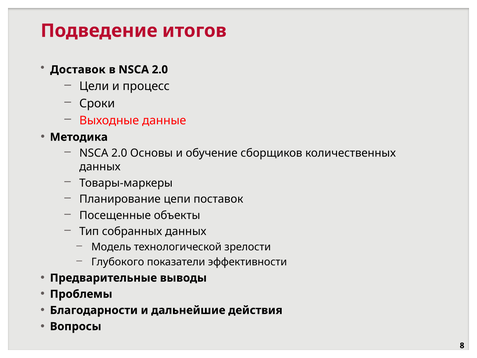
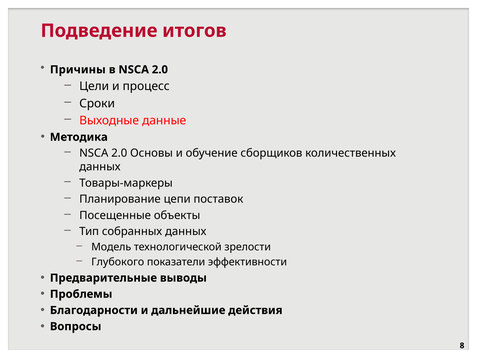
Доставок: Доставок -> Причины
